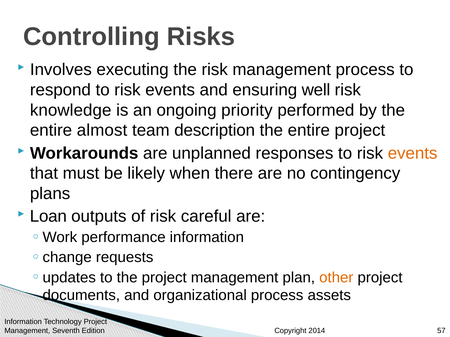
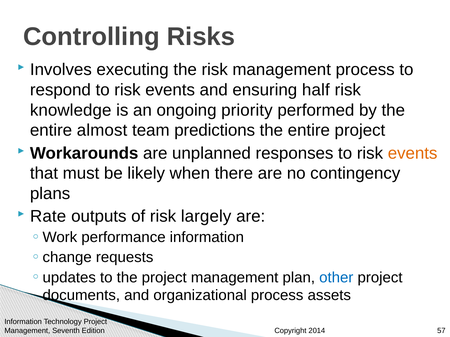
well: well -> half
description: description -> predictions
Loan: Loan -> Rate
careful: careful -> largely
other colour: orange -> blue
